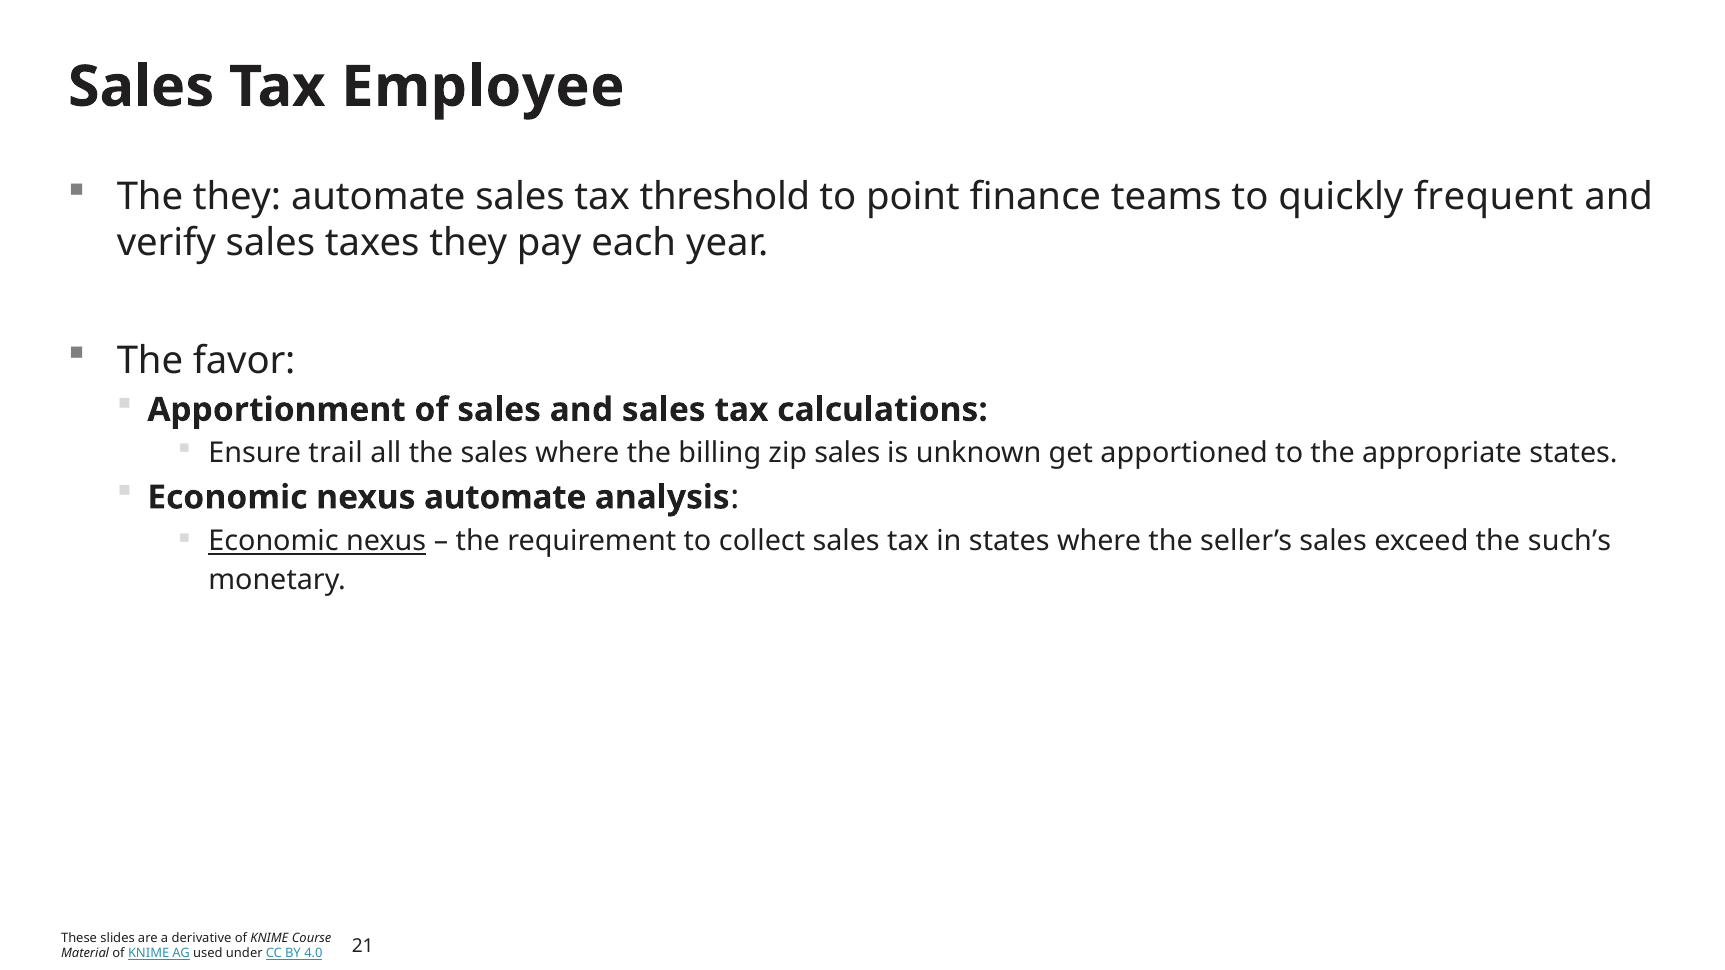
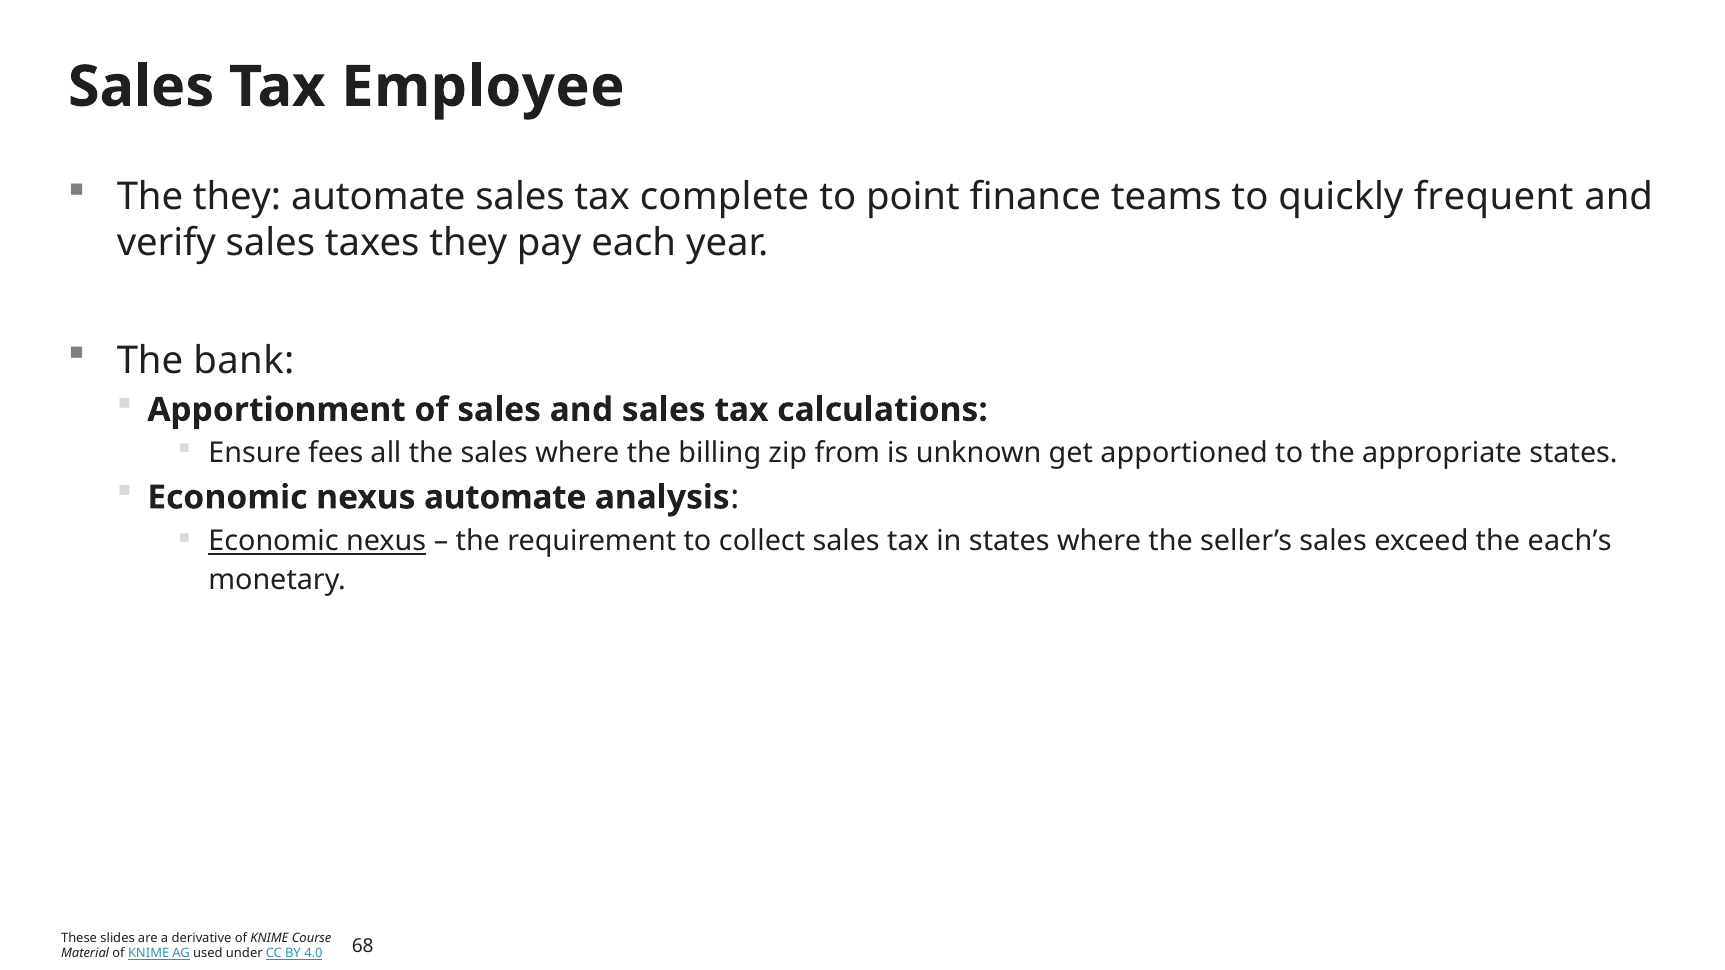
threshold: threshold -> complete
favor: favor -> bank
trail: trail -> fees
zip sales: sales -> from
such’s: such’s -> each’s
21: 21 -> 68
